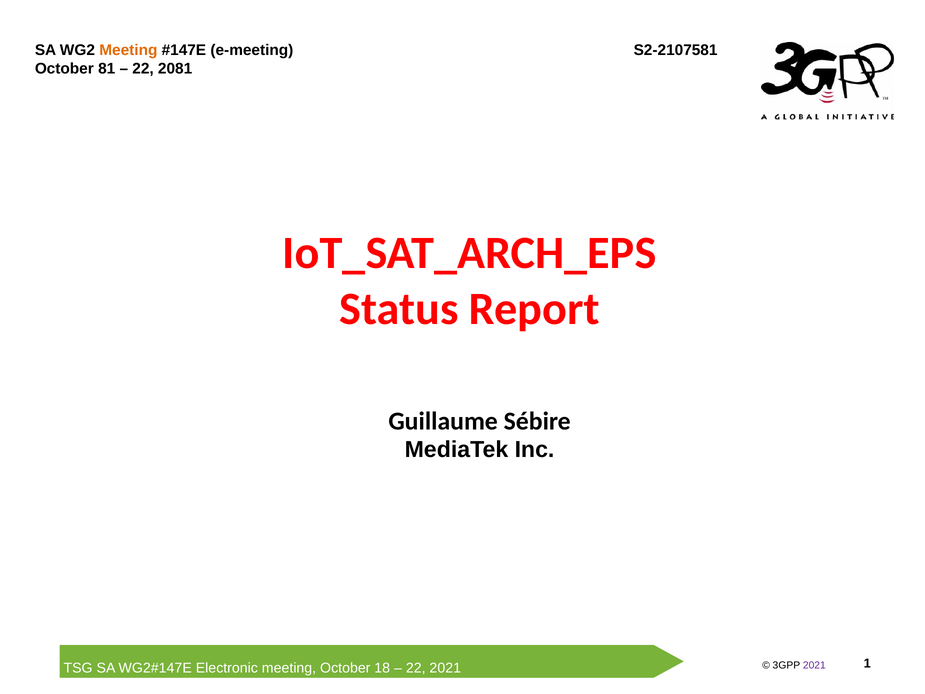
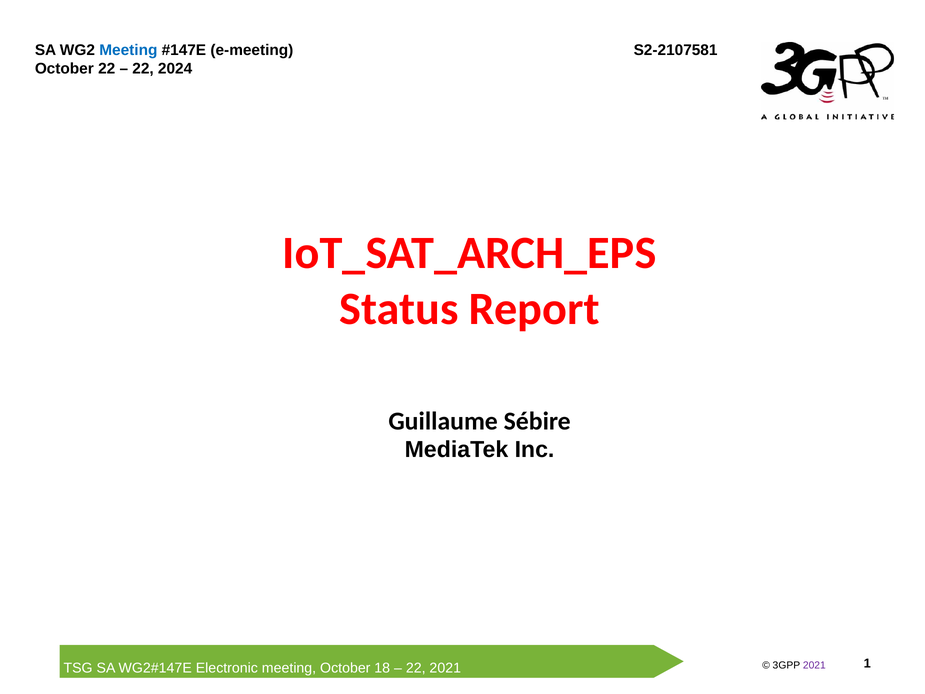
Meeting at (128, 50) colour: orange -> blue
October 81: 81 -> 22
2081: 2081 -> 2024
